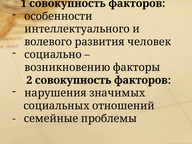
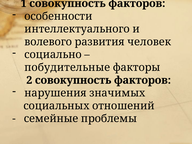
возникновению: возникновению -> побудительные
